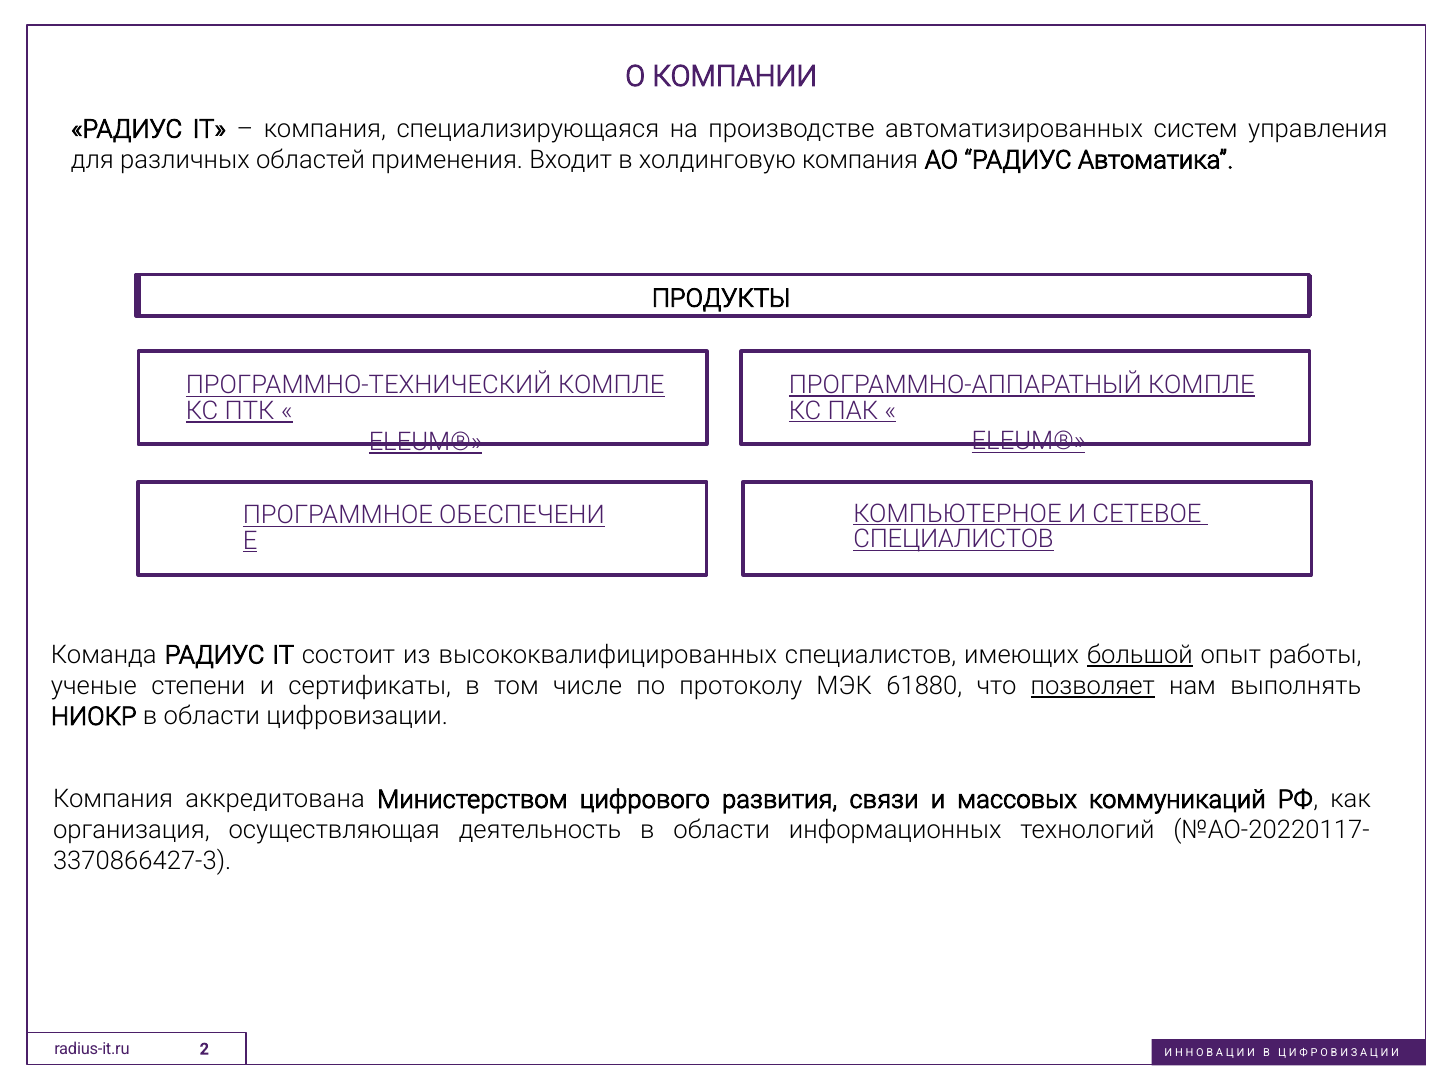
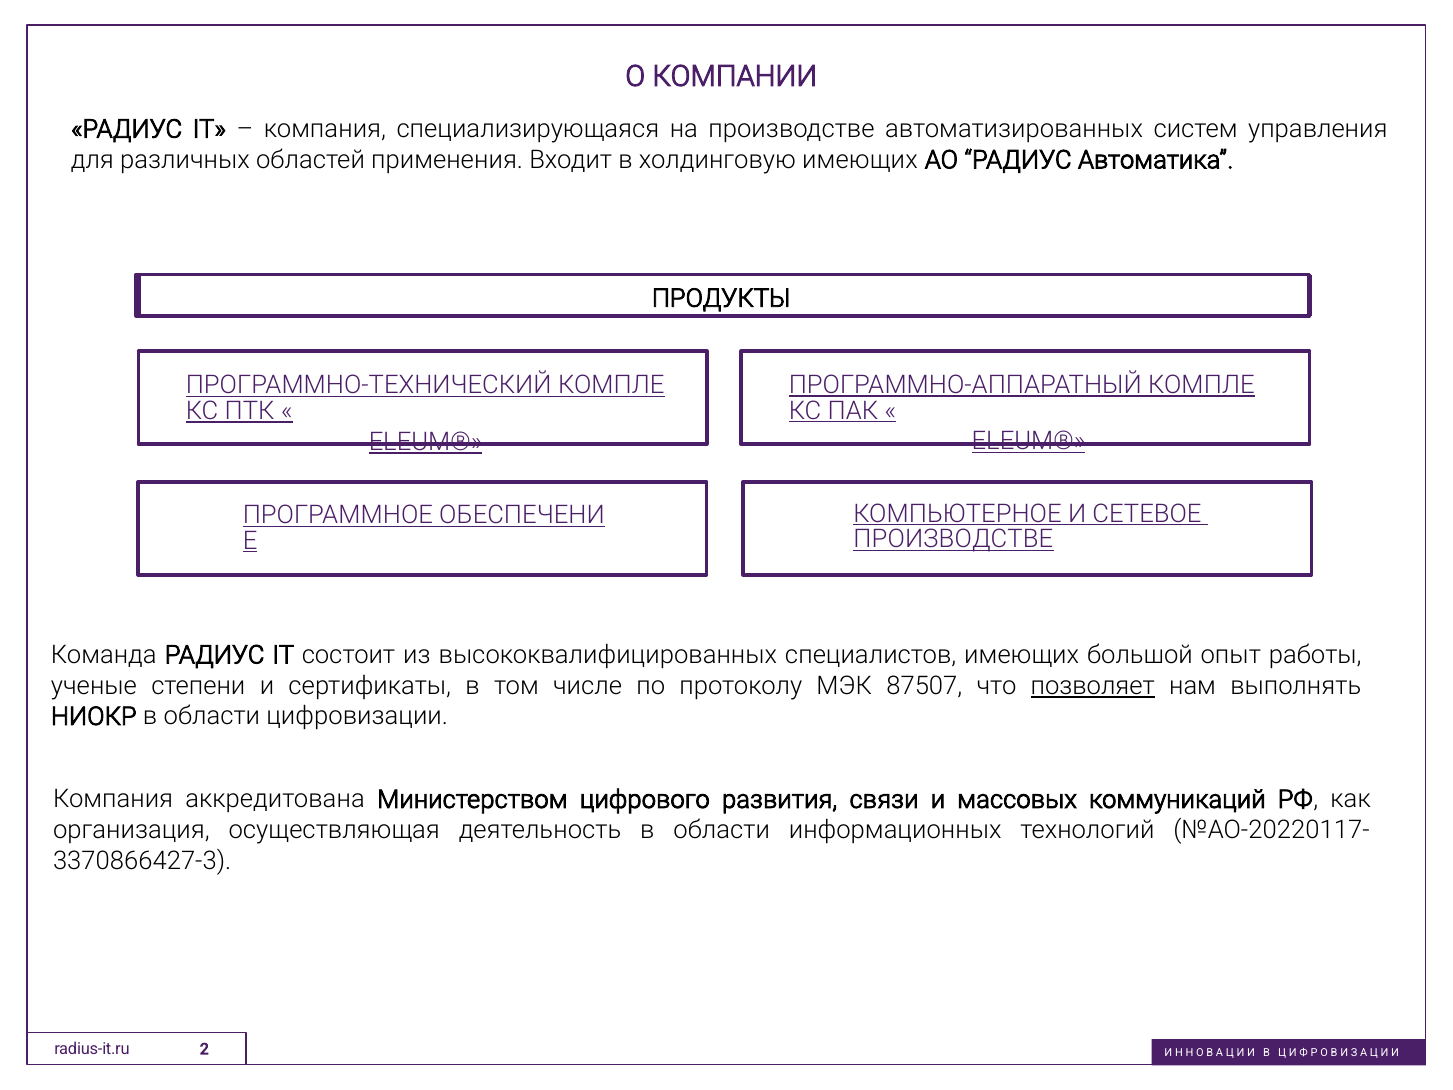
холдинговую компания: компания -> имеющих
СПЕЦИАЛИСТОВ at (954, 539): СПЕЦИАЛИСТОВ -> ПРОИЗВОДСТВЕ
большой underline: present -> none
61880: 61880 -> 87507
